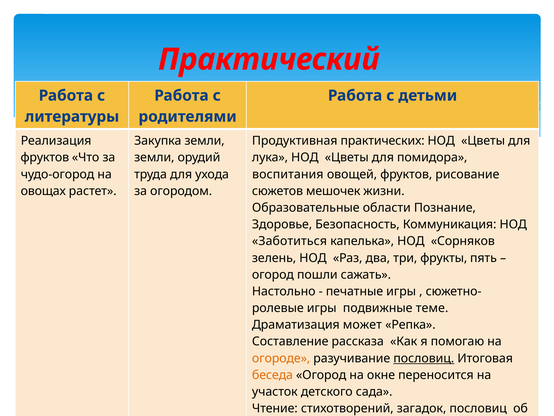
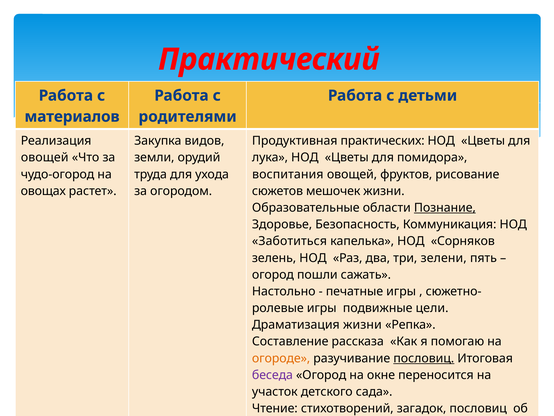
литературы: литературы -> материалов
Закупка земли: земли -> видов
фруктов at (45, 157): фруктов -> овощей
Познание underline: none -> present
фрукты: фрукты -> зелени
теме: теме -> цели
Драматизация может: может -> жизни
беседа colour: orange -> purple
